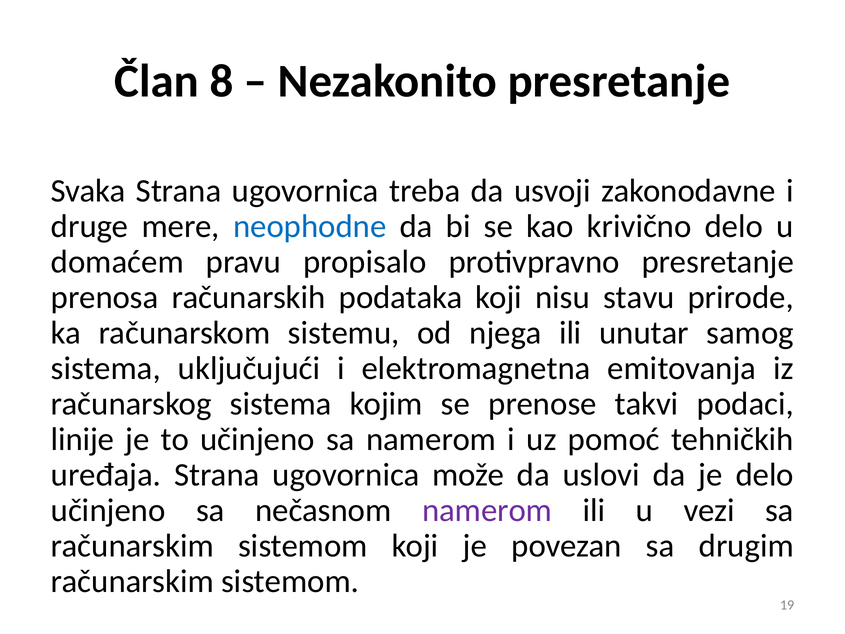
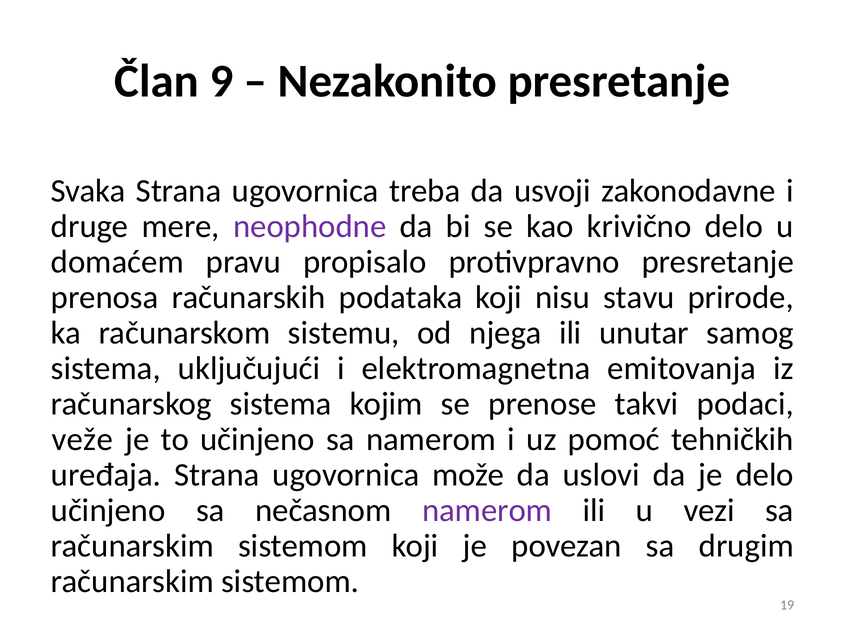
8: 8 -> 9
neophodne colour: blue -> purple
linije: linije -> veže
